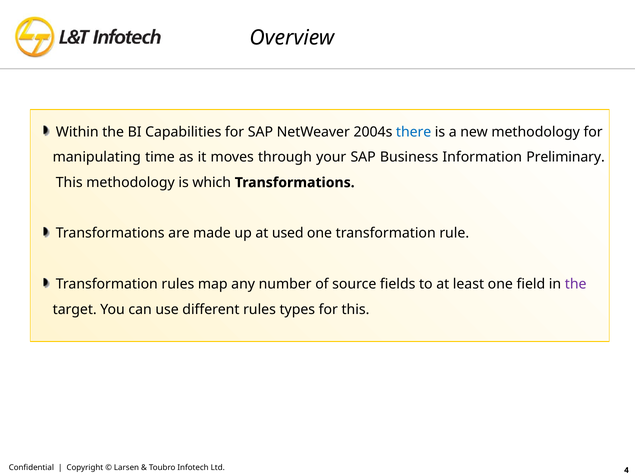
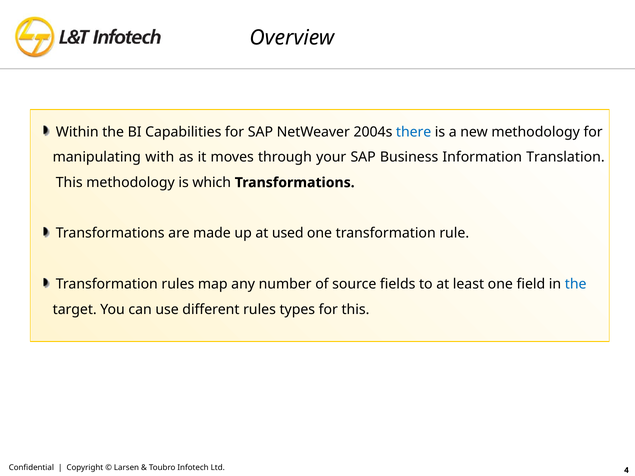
time: time -> with
Preliminary: Preliminary -> Translation
the at (576, 284) colour: purple -> blue
